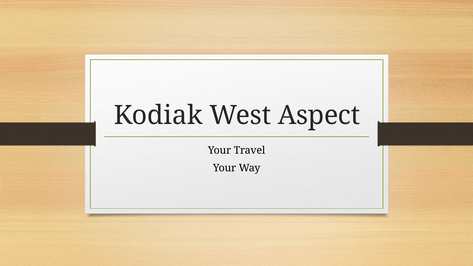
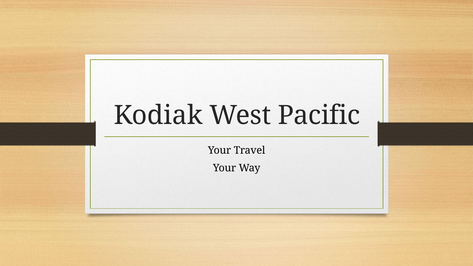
Aspect: Aspect -> Pacific
